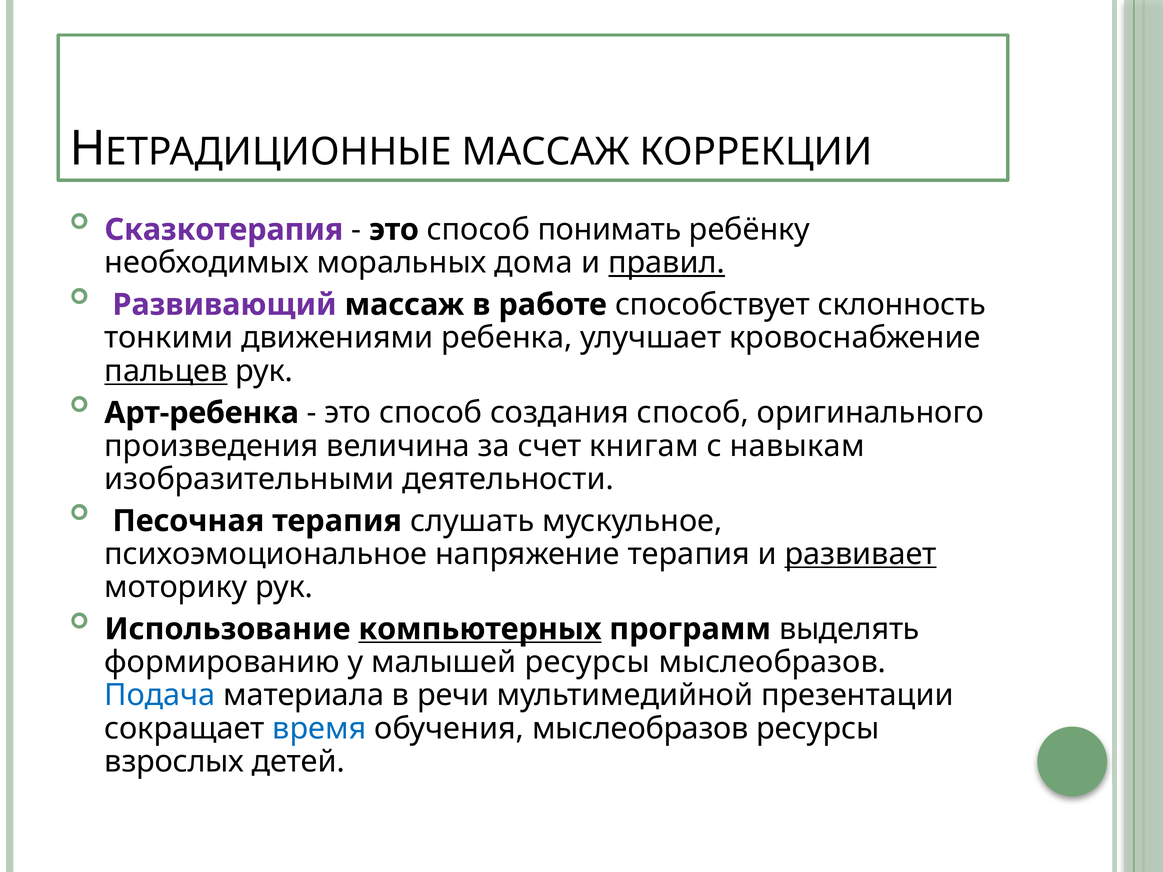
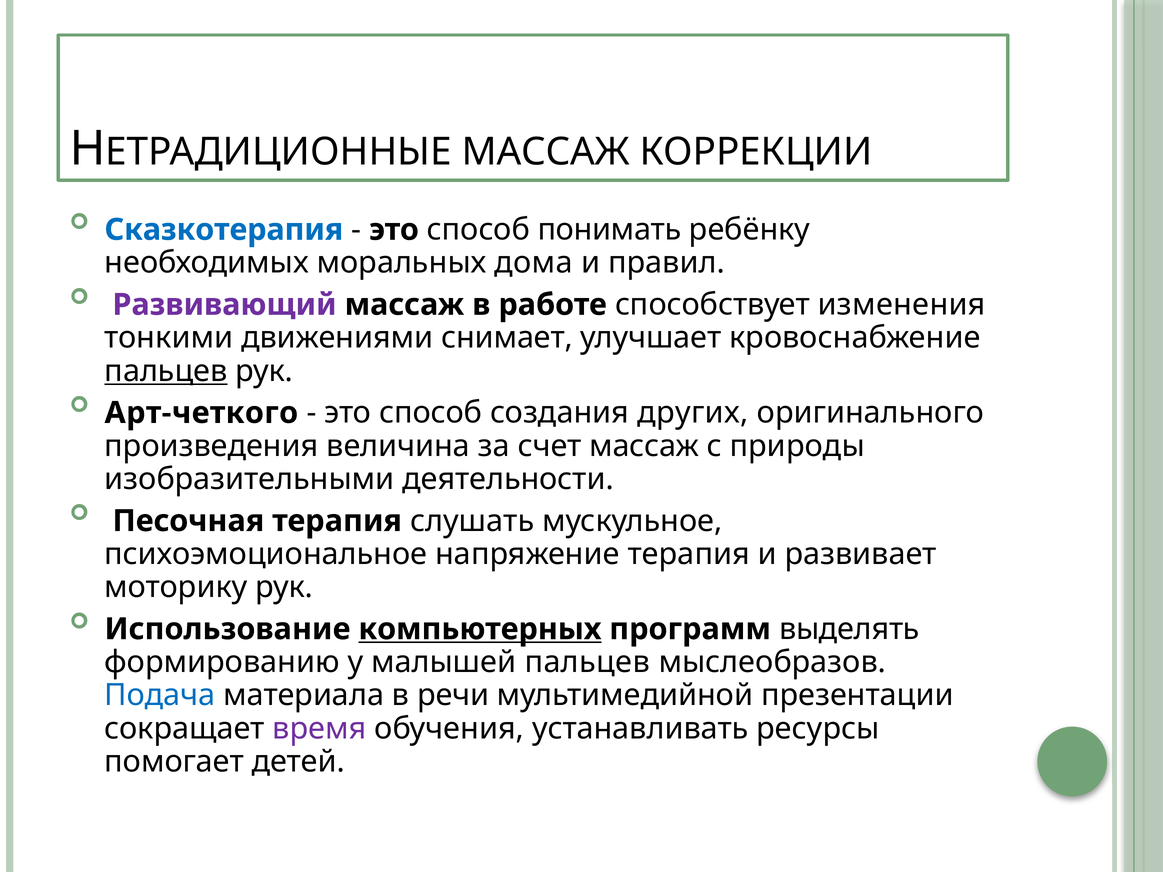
Сказкотерапия colour: purple -> blue
правил underline: present -> none
склонность: склонность -> изменения
ребенка: ребенка -> снимает
Арт-ребенка: Арт-ребенка -> Арт-четкого
создания способ: способ -> других
счет книгам: книгам -> массаж
навыкам: навыкам -> природы
развивает underline: present -> none
малышей ресурсы: ресурсы -> пальцев
время colour: blue -> purple
обучения мыслеобразов: мыслеобразов -> устанавливать
взрослых: взрослых -> помогает
